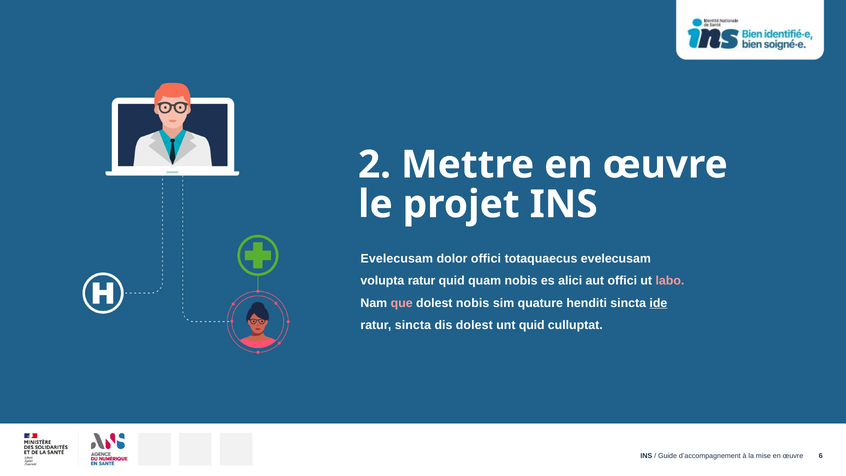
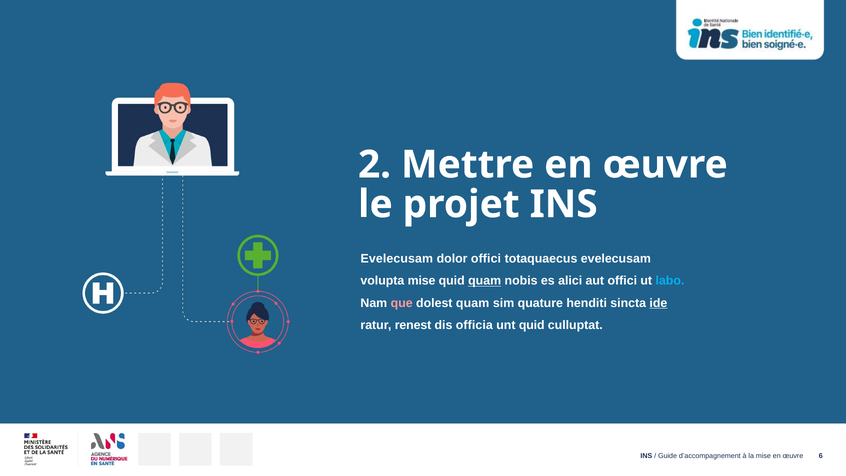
volupta ratur: ratur -> mise
quam at (485, 281) underline: none -> present
labo colour: pink -> light blue
dolest nobis: nobis -> quam
ratur sincta: sincta -> renest
dis dolest: dolest -> officia
